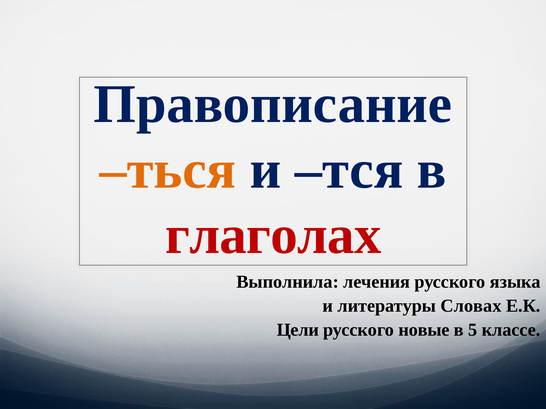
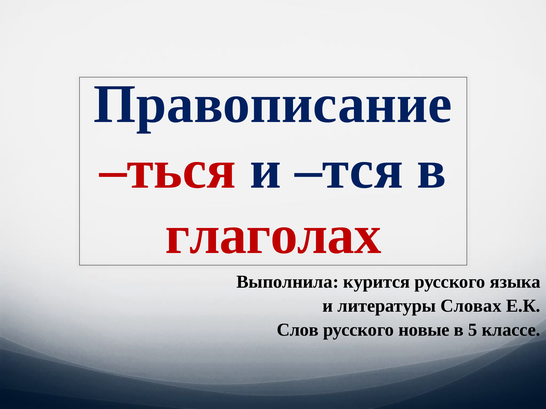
ться colour: orange -> red
лечения: лечения -> курится
Цели: Цели -> Слов
